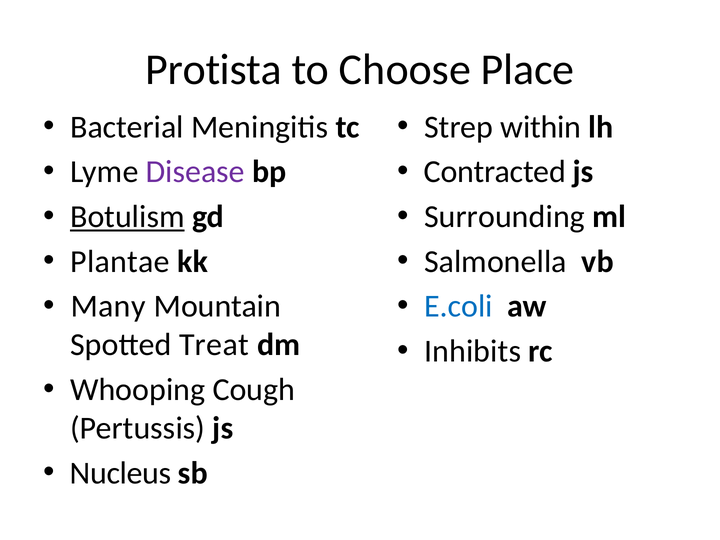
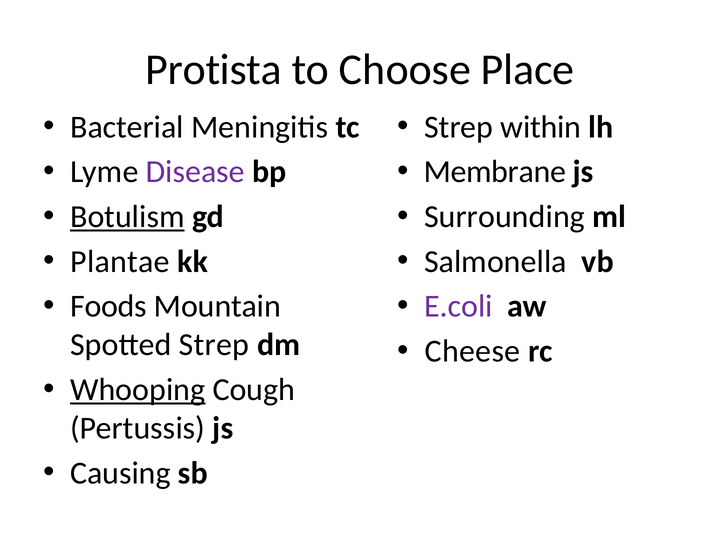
Contracted: Contracted -> Membrane
Many: Many -> Foods
E.coli colour: blue -> purple
Spotted Treat: Treat -> Strep
Inhibits: Inhibits -> Cheese
Whooping underline: none -> present
Nucleus: Nucleus -> Causing
